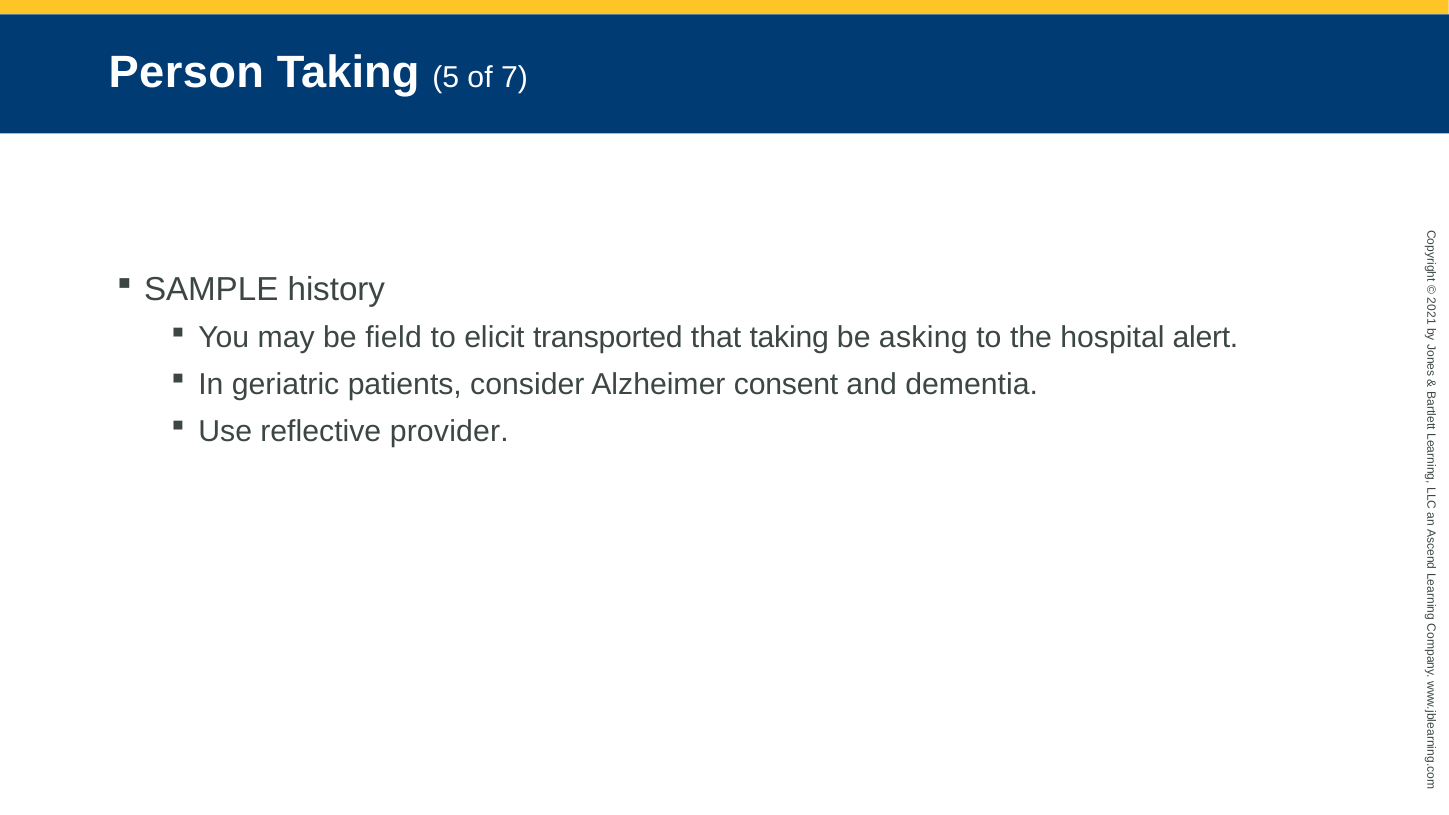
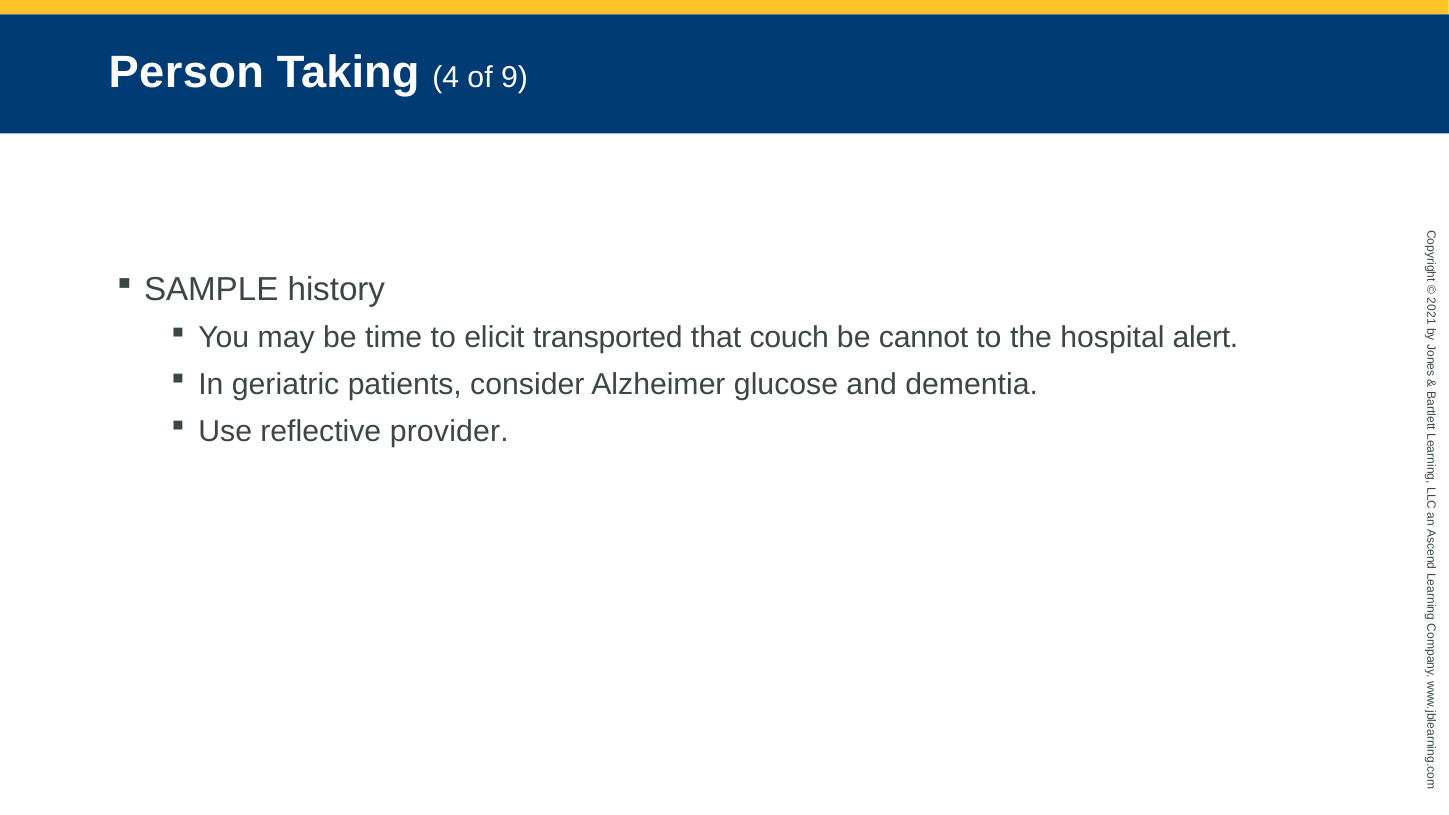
5: 5 -> 4
7: 7 -> 9
field: field -> time
that taking: taking -> couch
asking: asking -> cannot
consent: consent -> glucose
